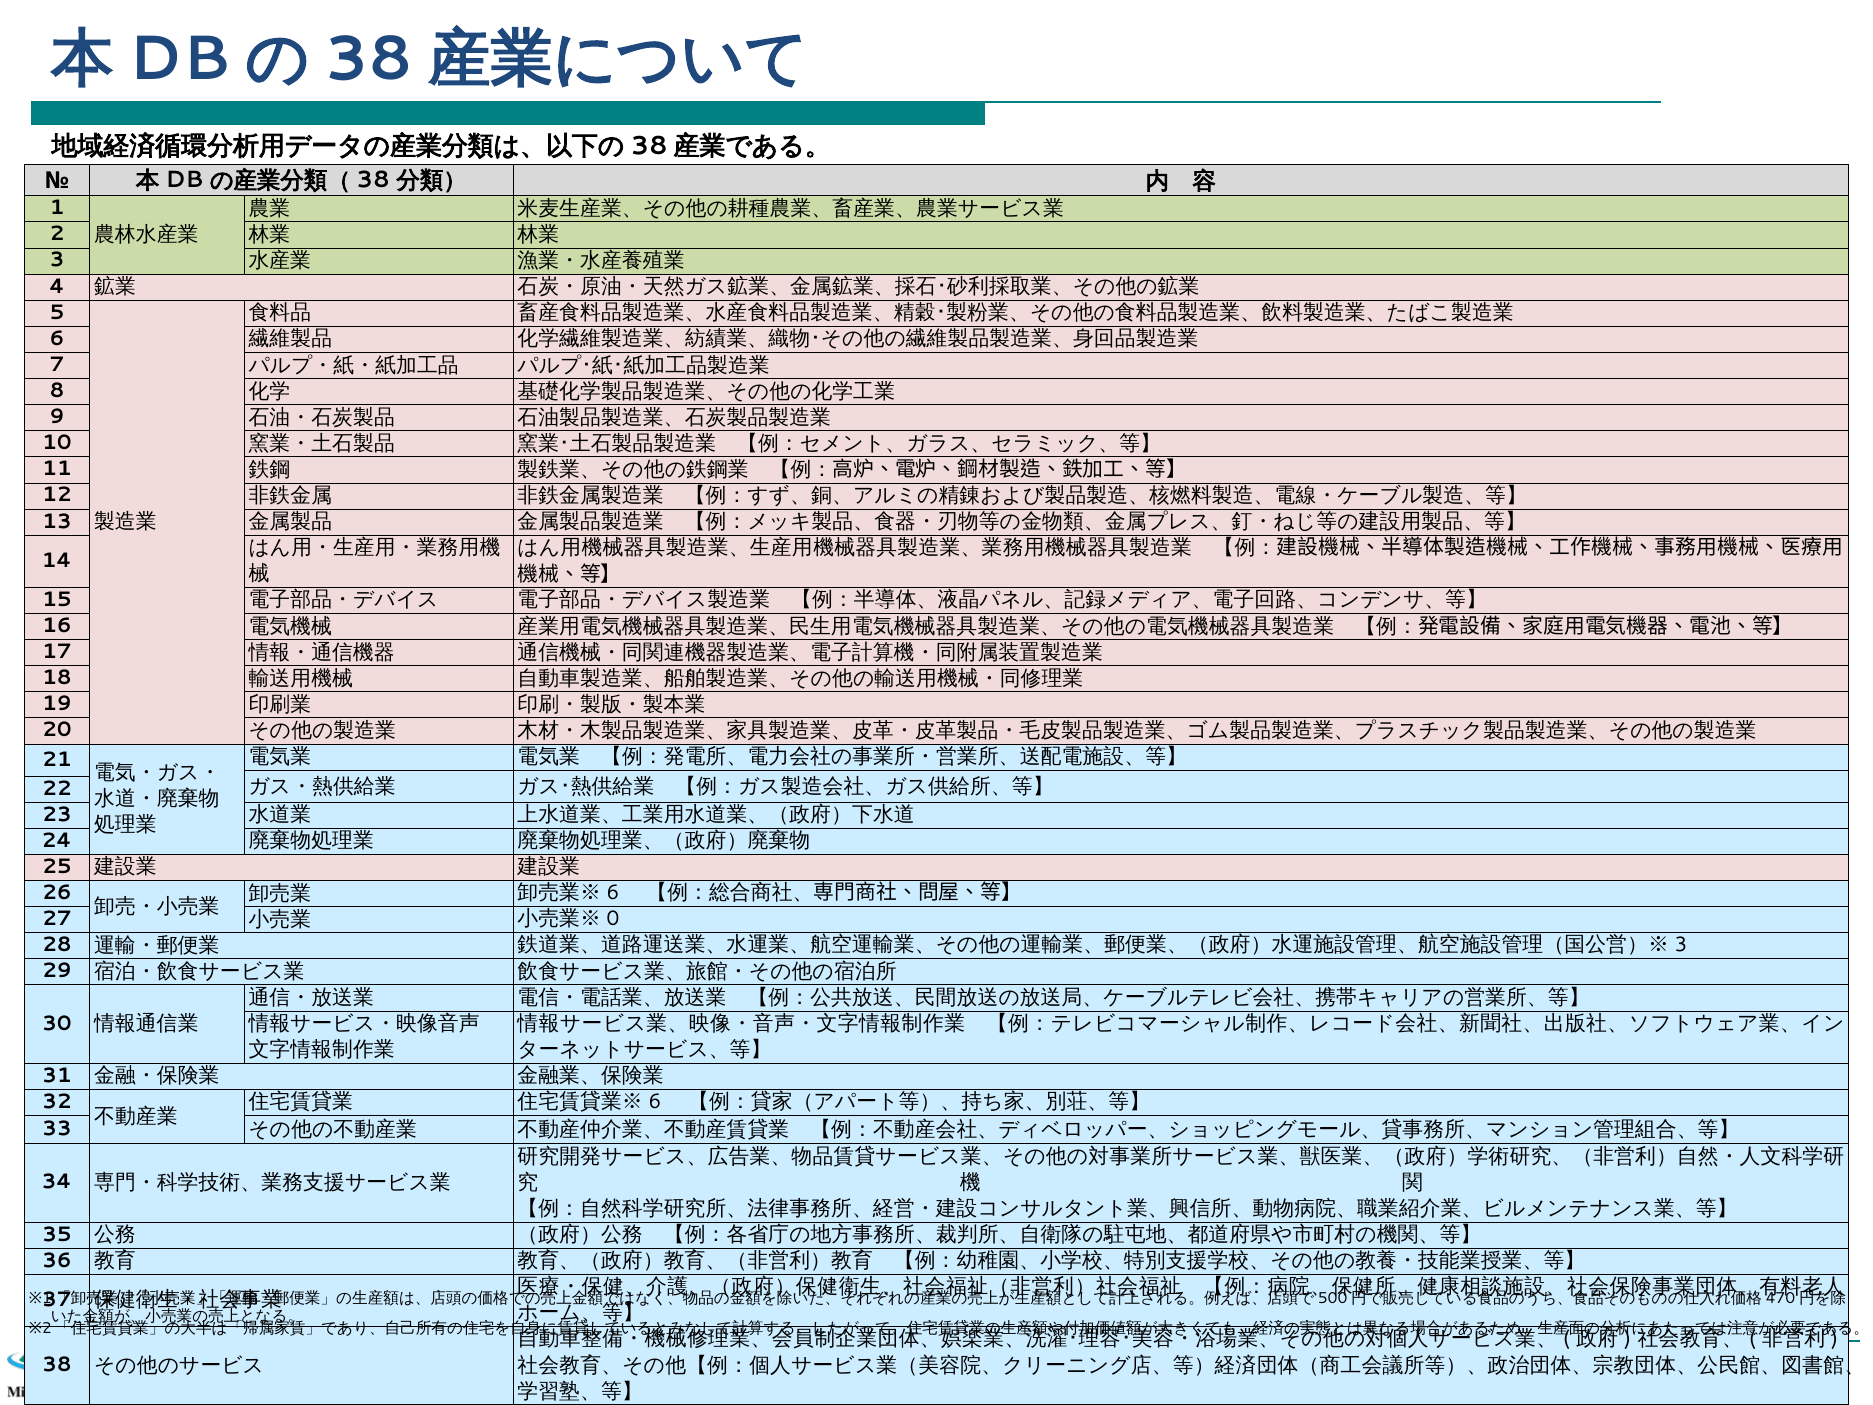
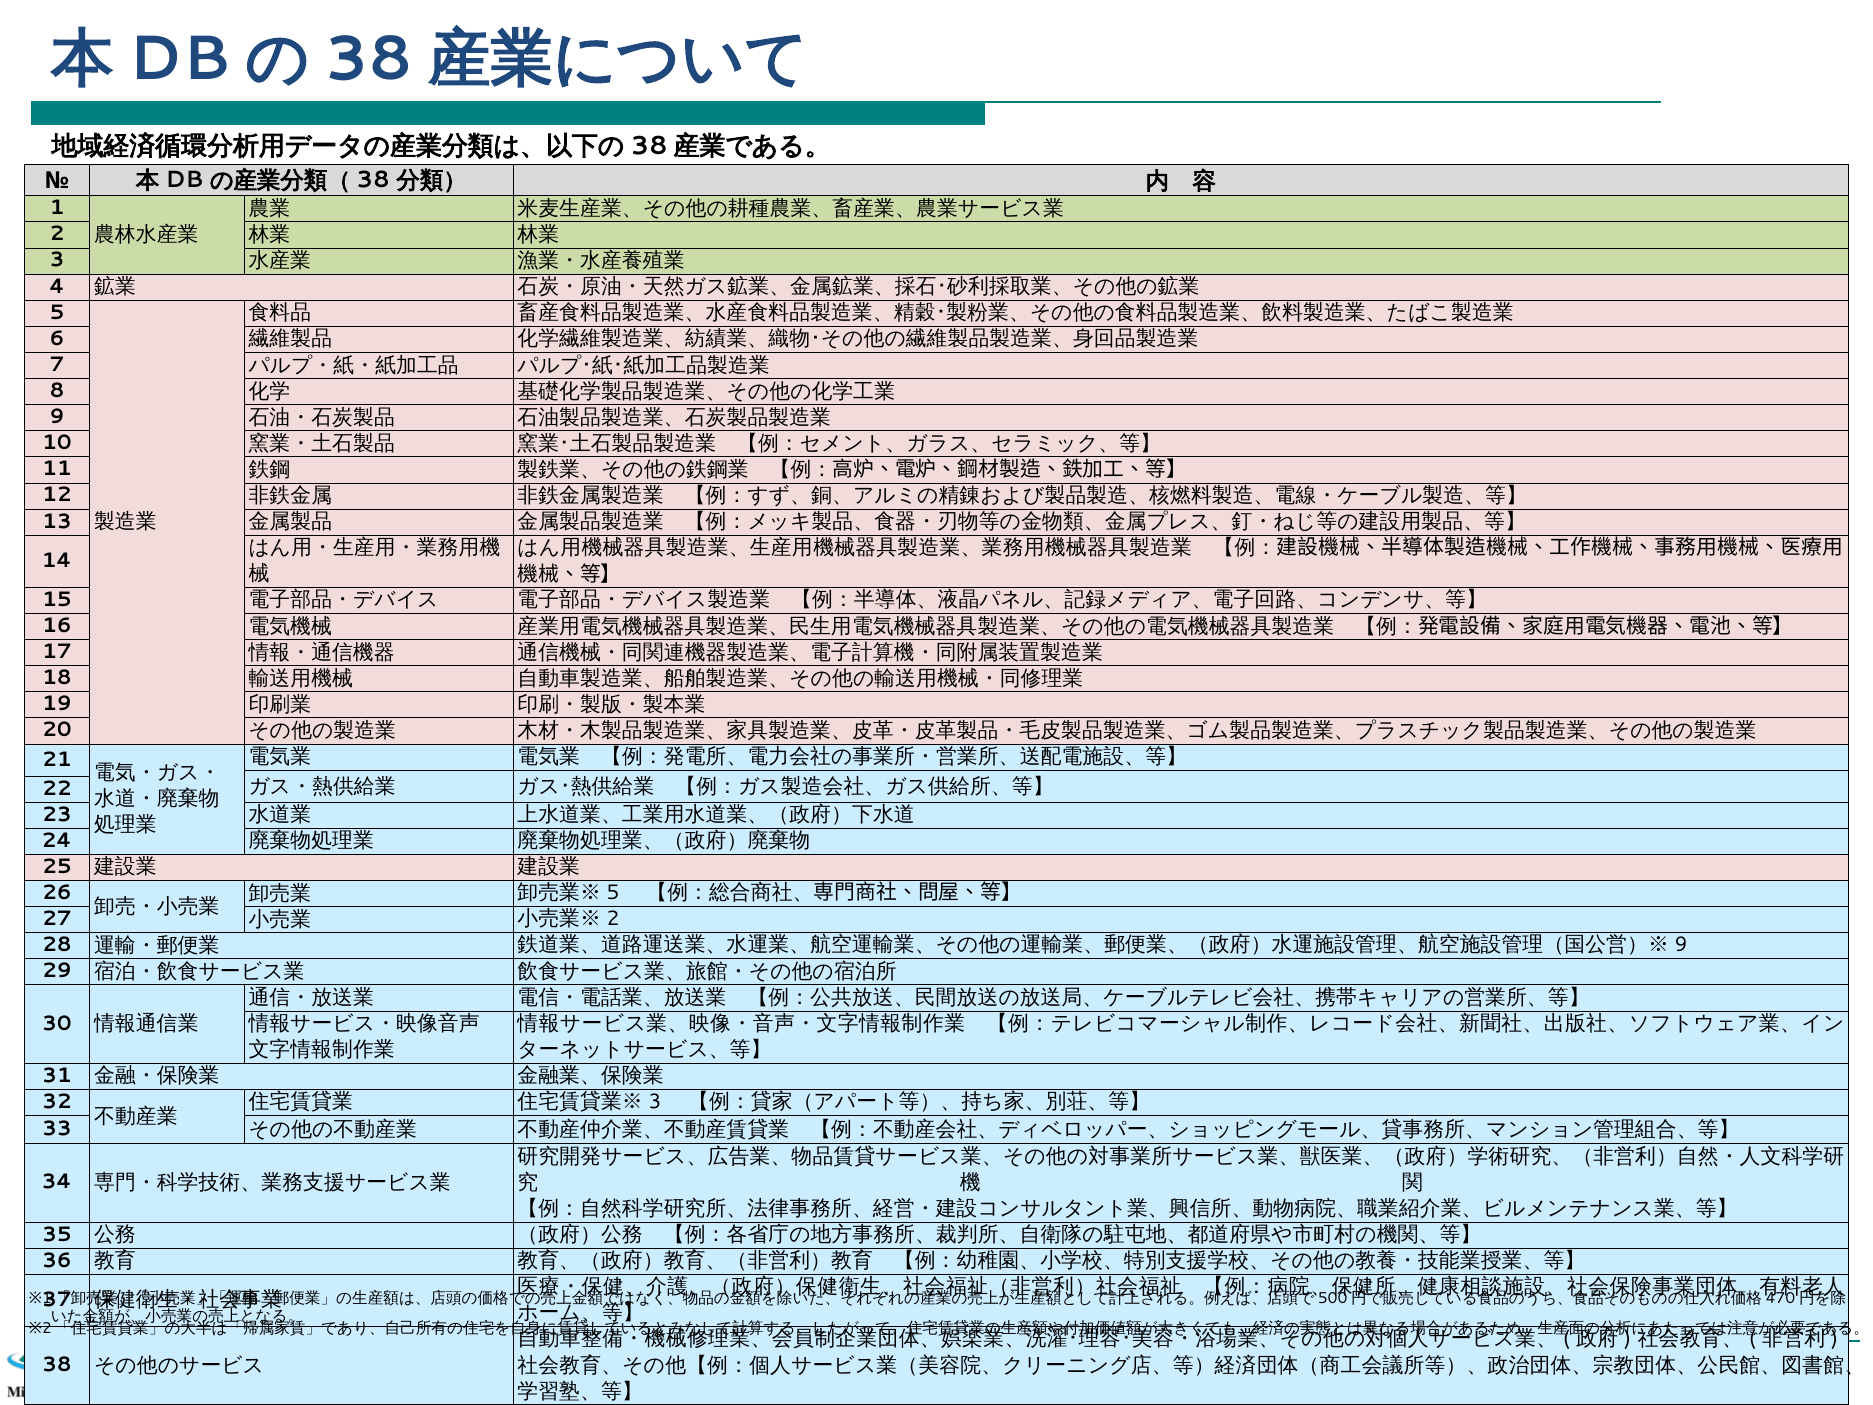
6 at (613, 892): 6 -> 5
0 at (613, 919): 0 -> 2
3 at (1681, 945): 3 -> 9
6 at (655, 1101): 6 -> 3
